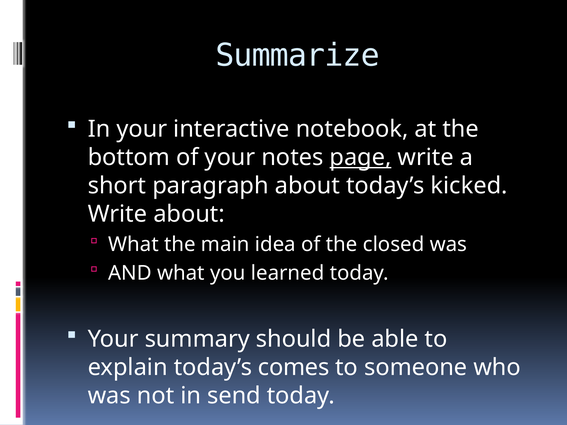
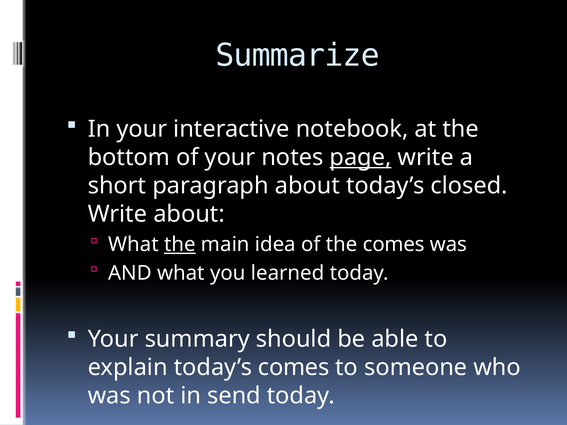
kicked: kicked -> closed
the at (180, 245) underline: none -> present
the closed: closed -> comes
